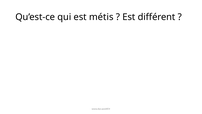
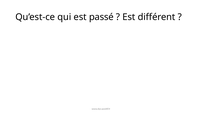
métis: métis -> passé
